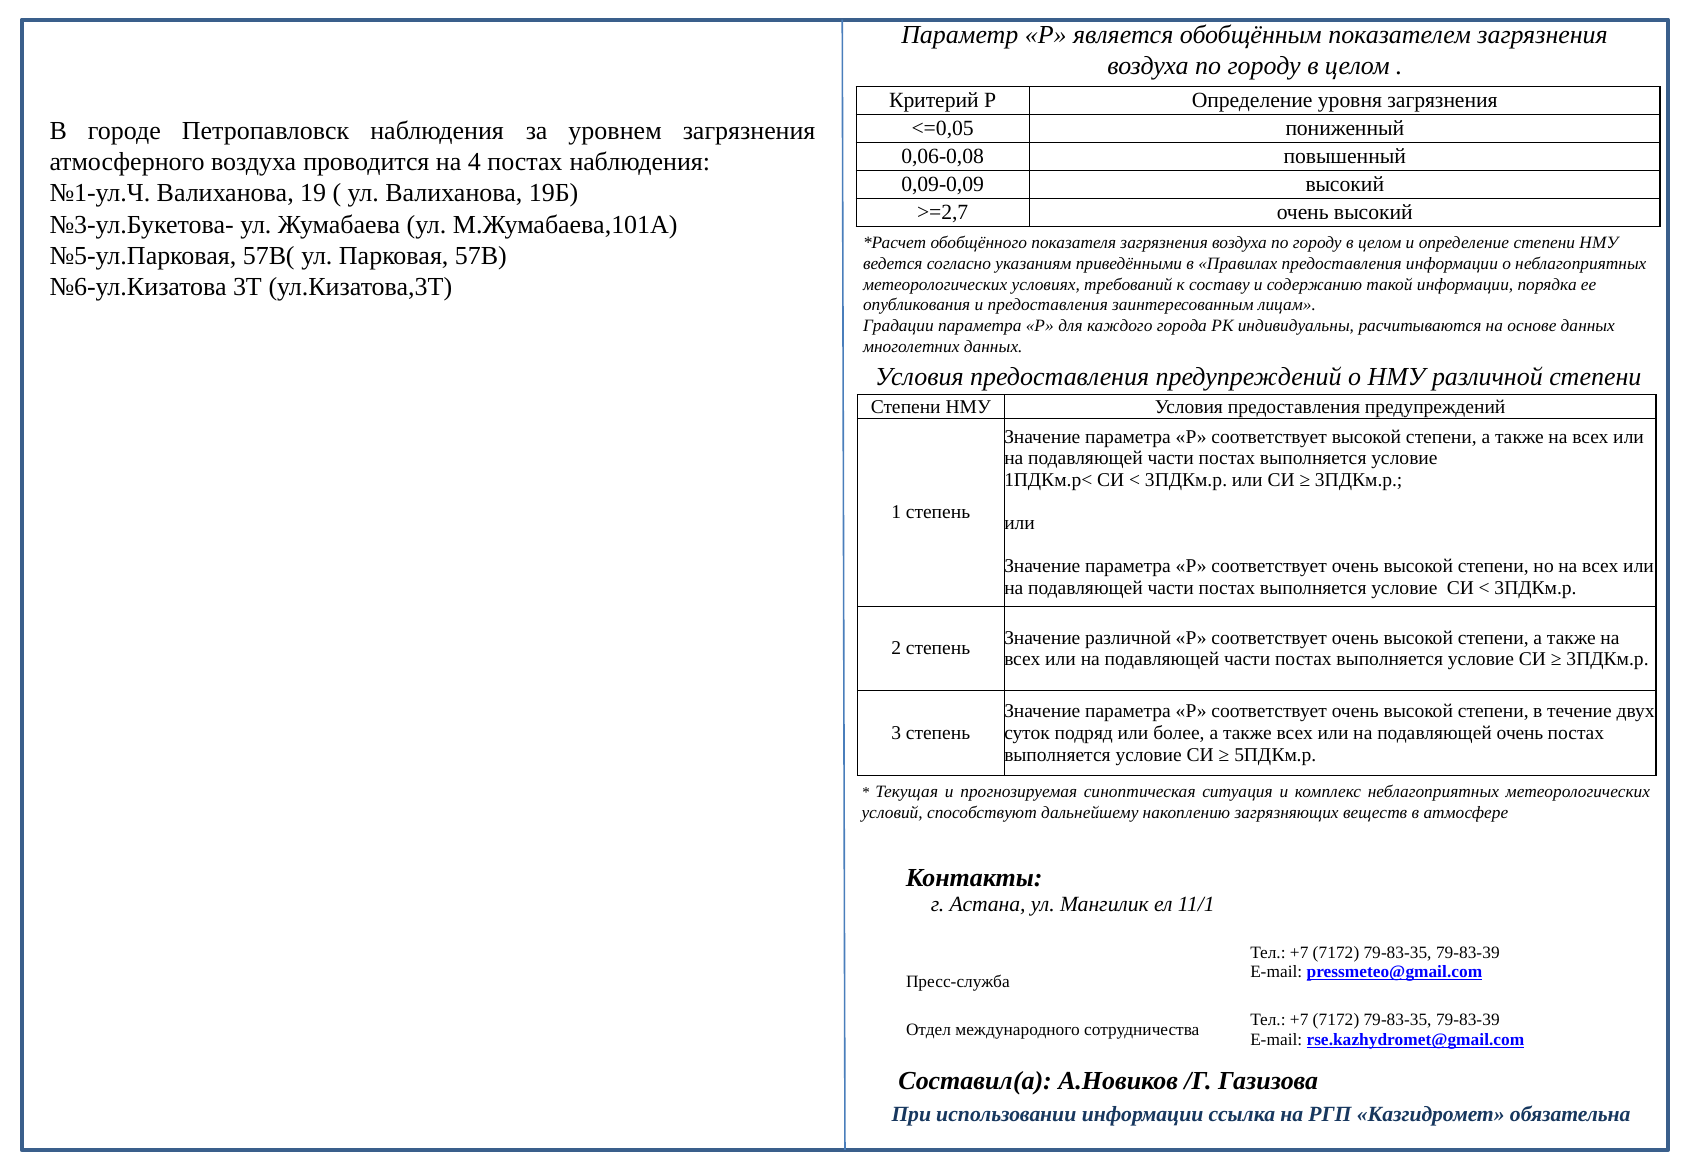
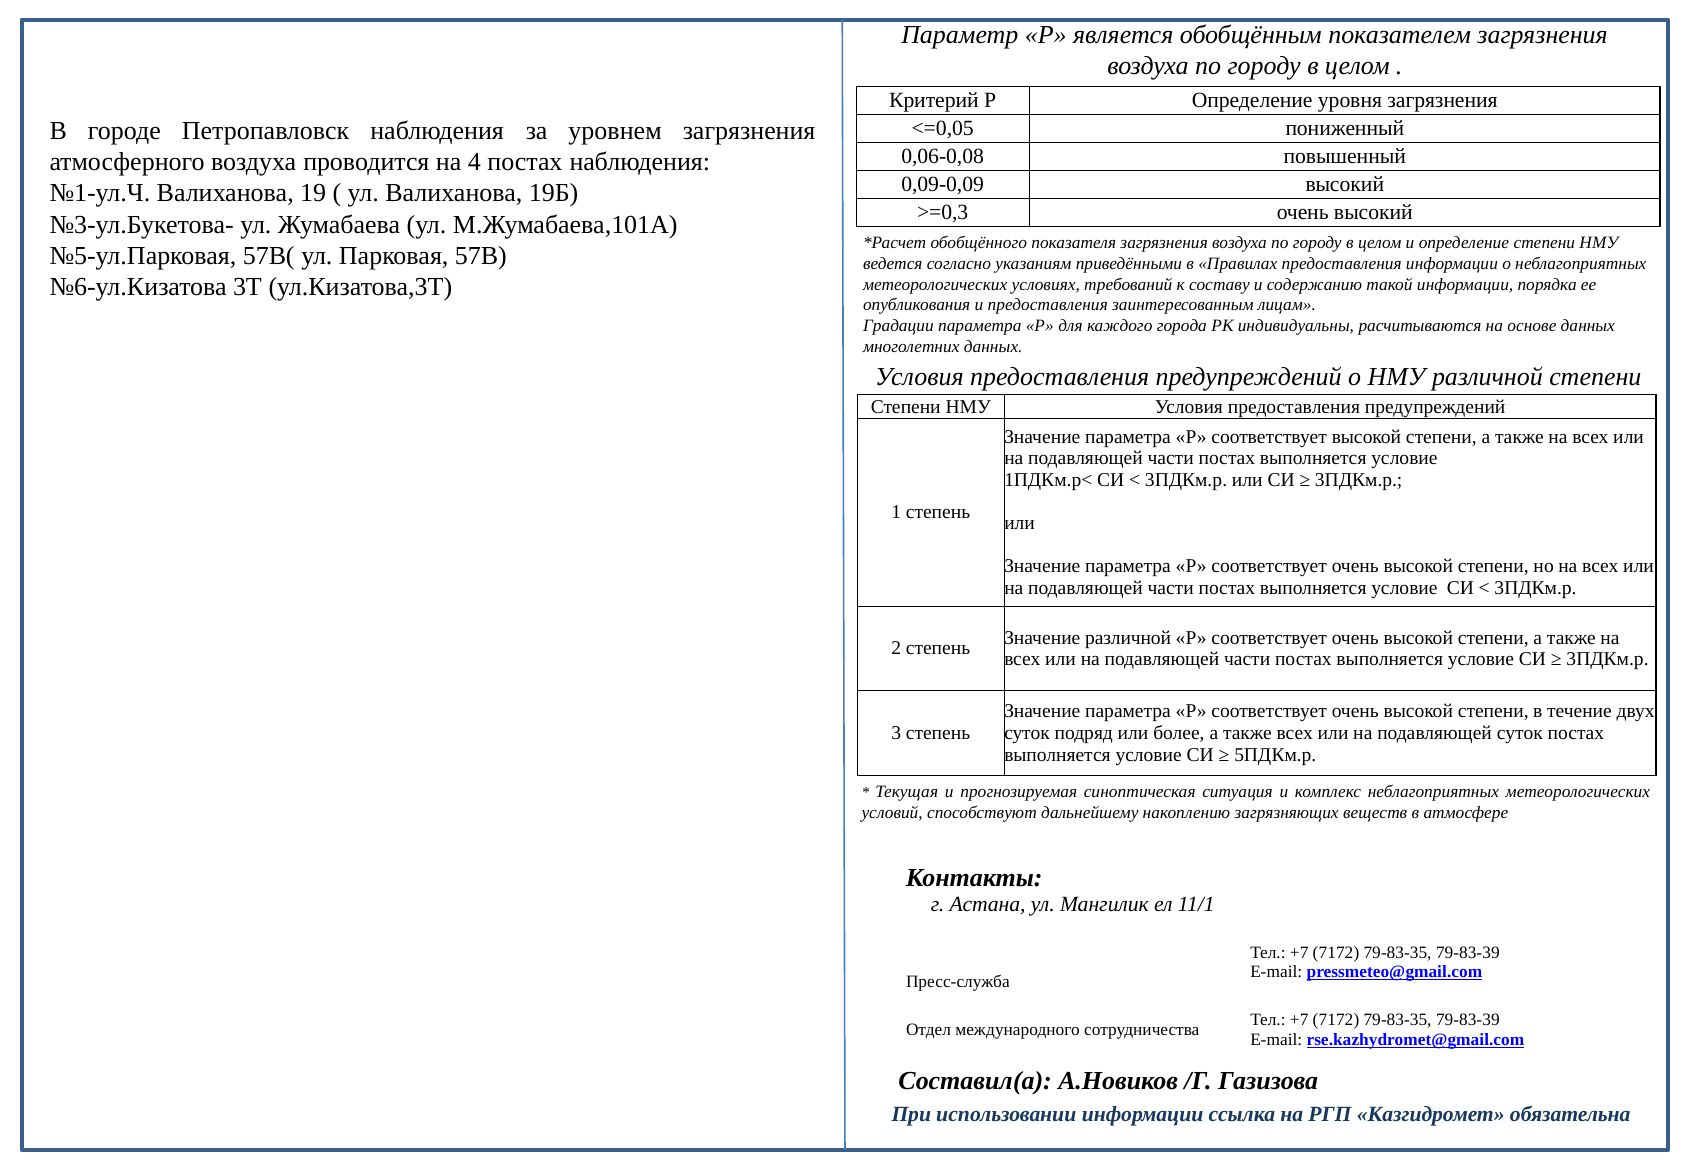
>=2,7: >=2,7 -> >=0,3
подавляющей очень: очень -> суток
